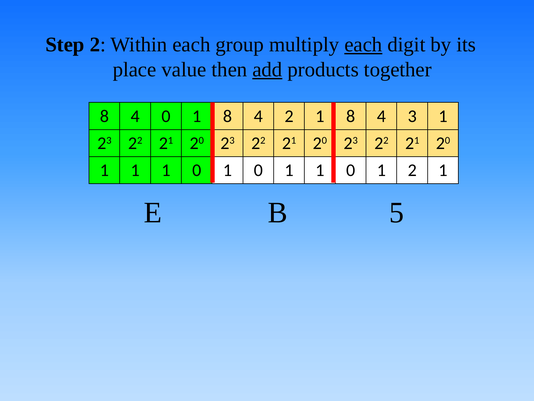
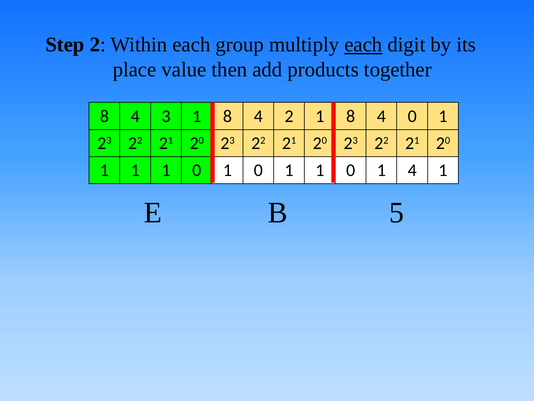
add underline: present -> none
4 0: 0 -> 3
4 3: 3 -> 0
1 2: 2 -> 4
